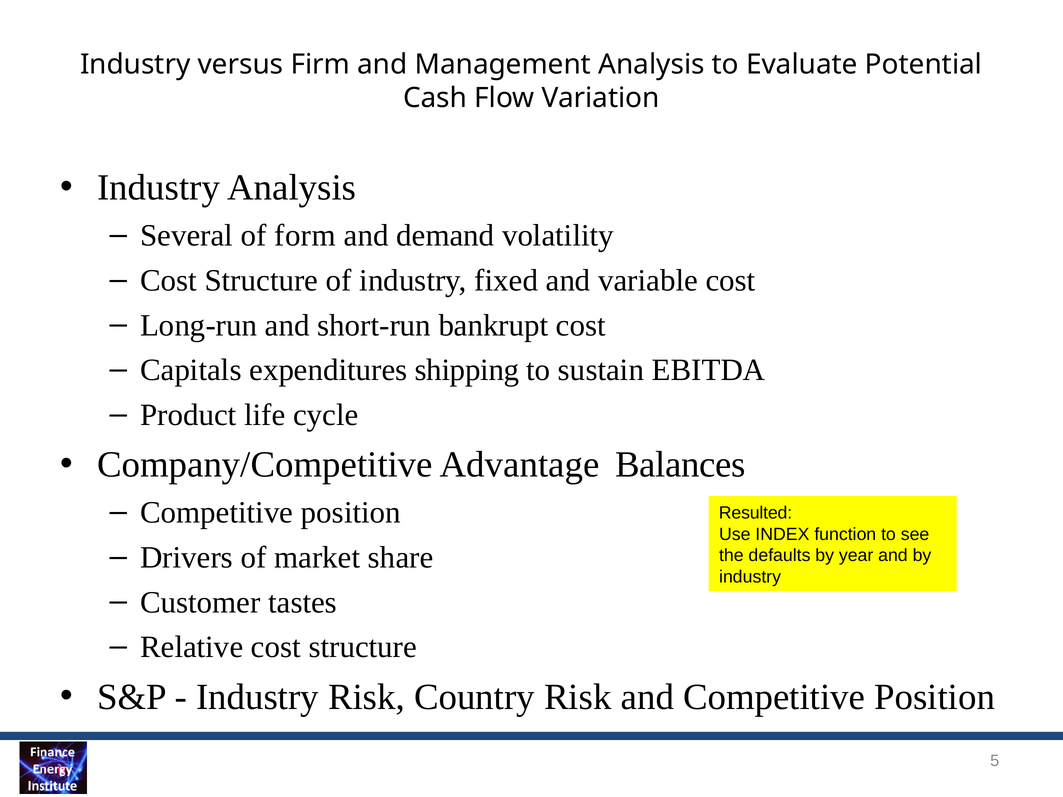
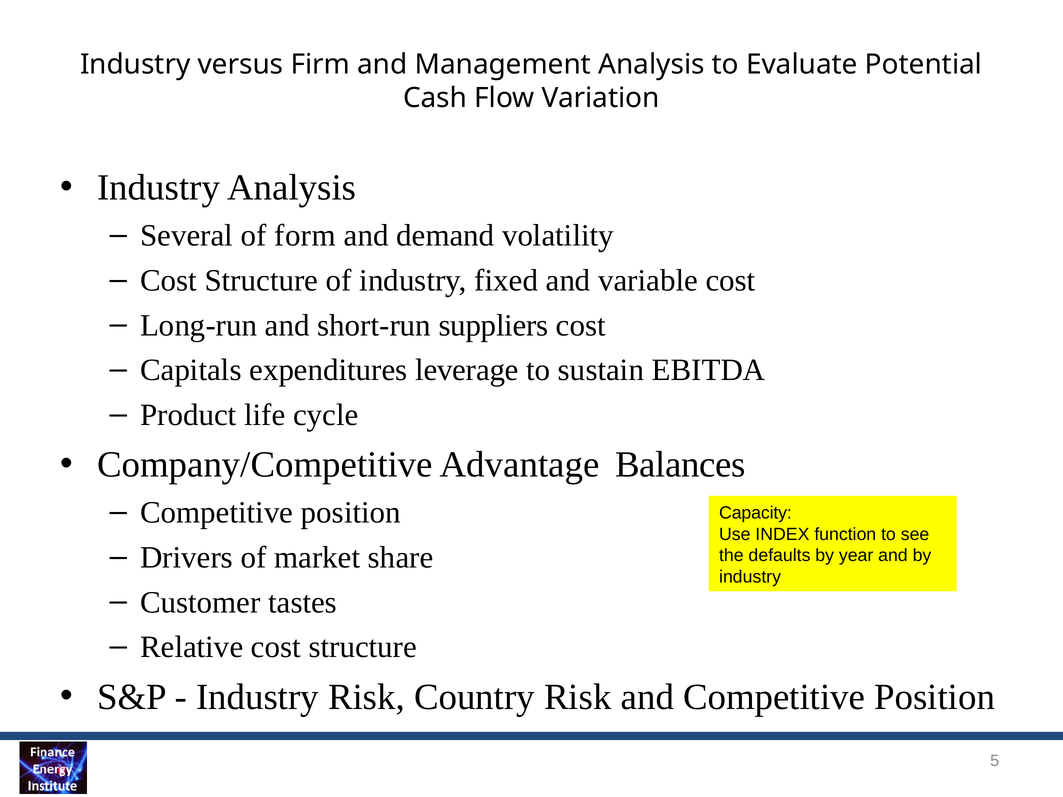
bankrupt: bankrupt -> suppliers
shipping: shipping -> leverage
Resulted: Resulted -> Capacity
